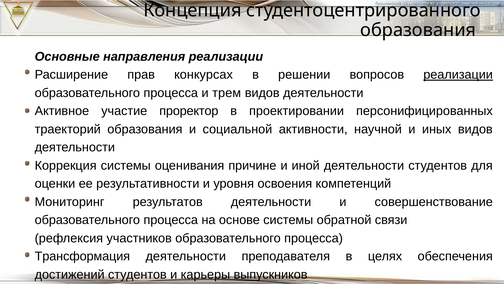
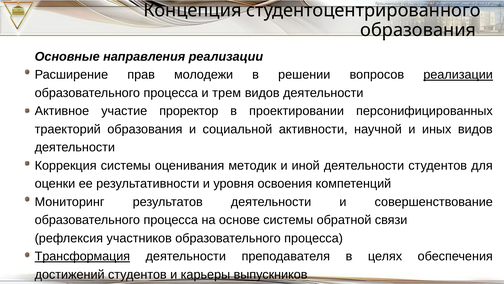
конкурсах: конкурсах -> молодежи
причине: причине -> методик
Трансформация underline: none -> present
